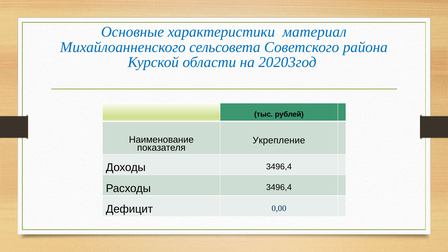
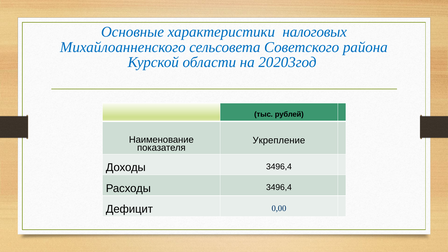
материал: материал -> налоговых
